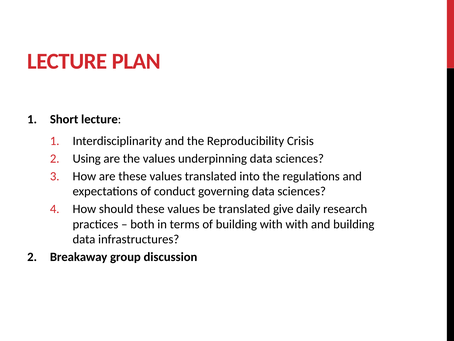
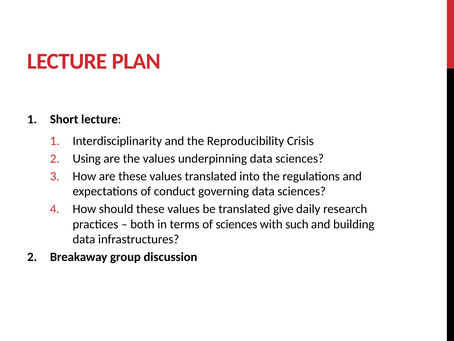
of building: building -> sciences
with with: with -> such
